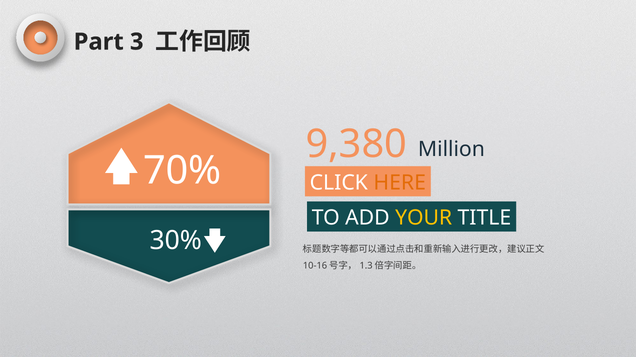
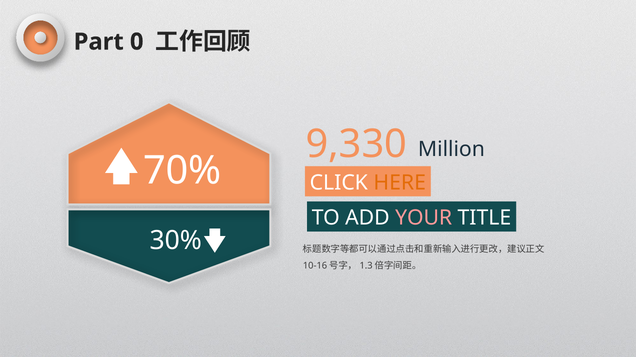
3: 3 -> 0
9,380: 9,380 -> 9,330
YOUR colour: yellow -> pink
